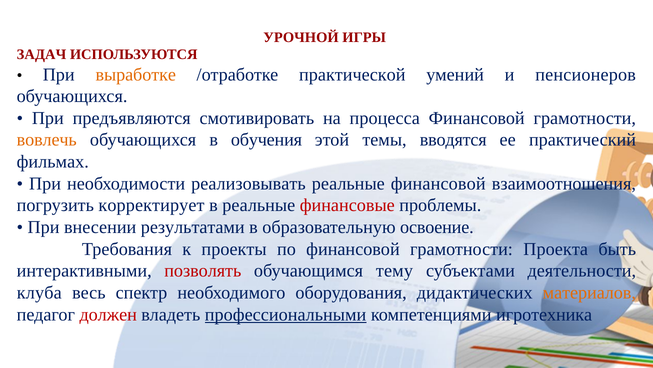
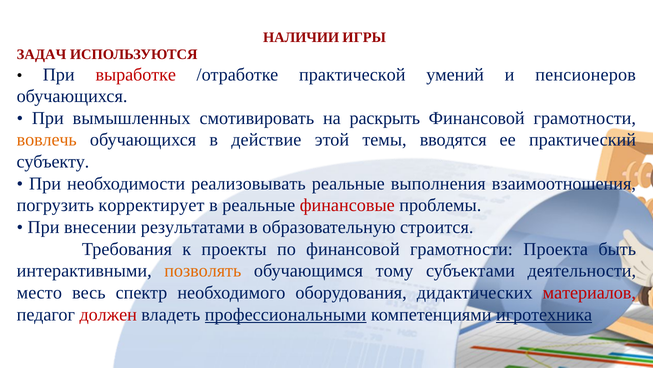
УРОЧНОЙ: УРОЧНОЙ -> НАЛИЧИИ
выработке colour: orange -> red
предъявляются: предъявляются -> вымышленных
процесса: процесса -> раскрыть
обучения: обучения -> действие
фильмах: фильмах -> субъекту
реальные финансовой: финансовой -> выполнения
освоение: освоение -> строится
позволять colour: red -> orange
тему: тему -> тому
клуба: клуба -> место
материалов colour: orange -> red
игротехника underline: none -> present
